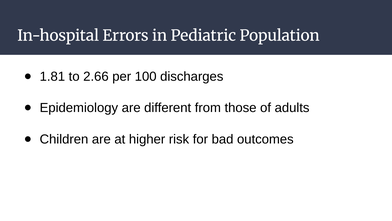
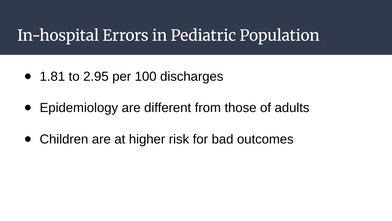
2.66: 2.66 -> 2.95
